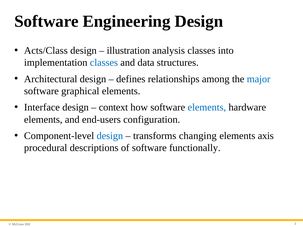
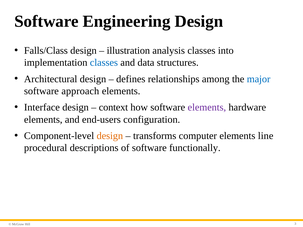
Acts/Class: Acts/Class -> Falls/Class
graphical: graphical -> approach
elements at (207, 107) colour: blue -> purple
design at (110, 136) colour: blue -> orange
changing: changing -> computer
axis: axis -> line
